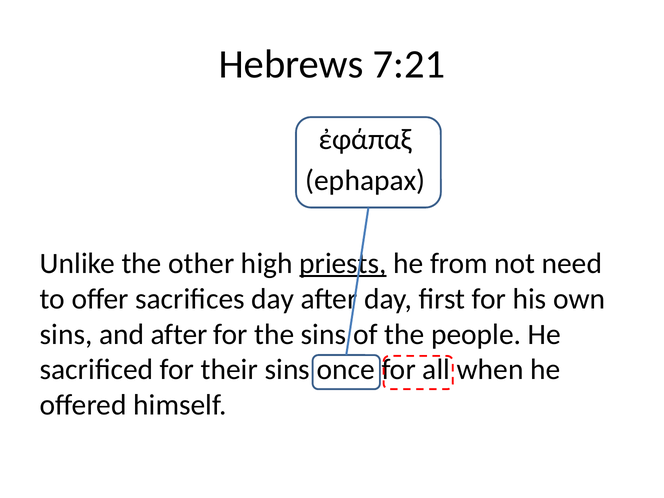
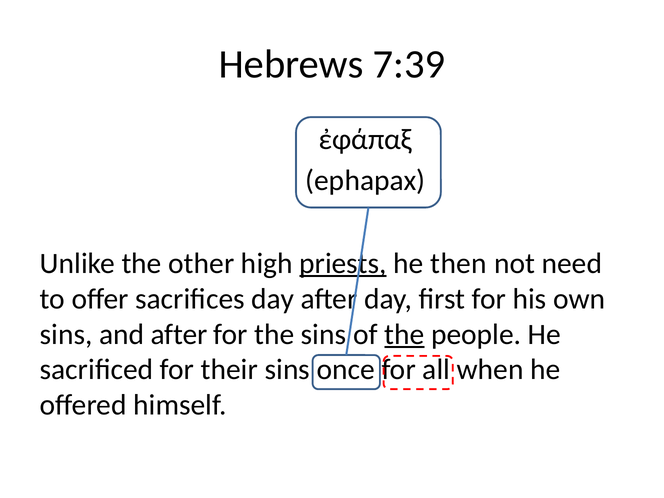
7:21: 7:21 -> 7:39
from: from -> then
the at (404, 334) underline: none -> present
